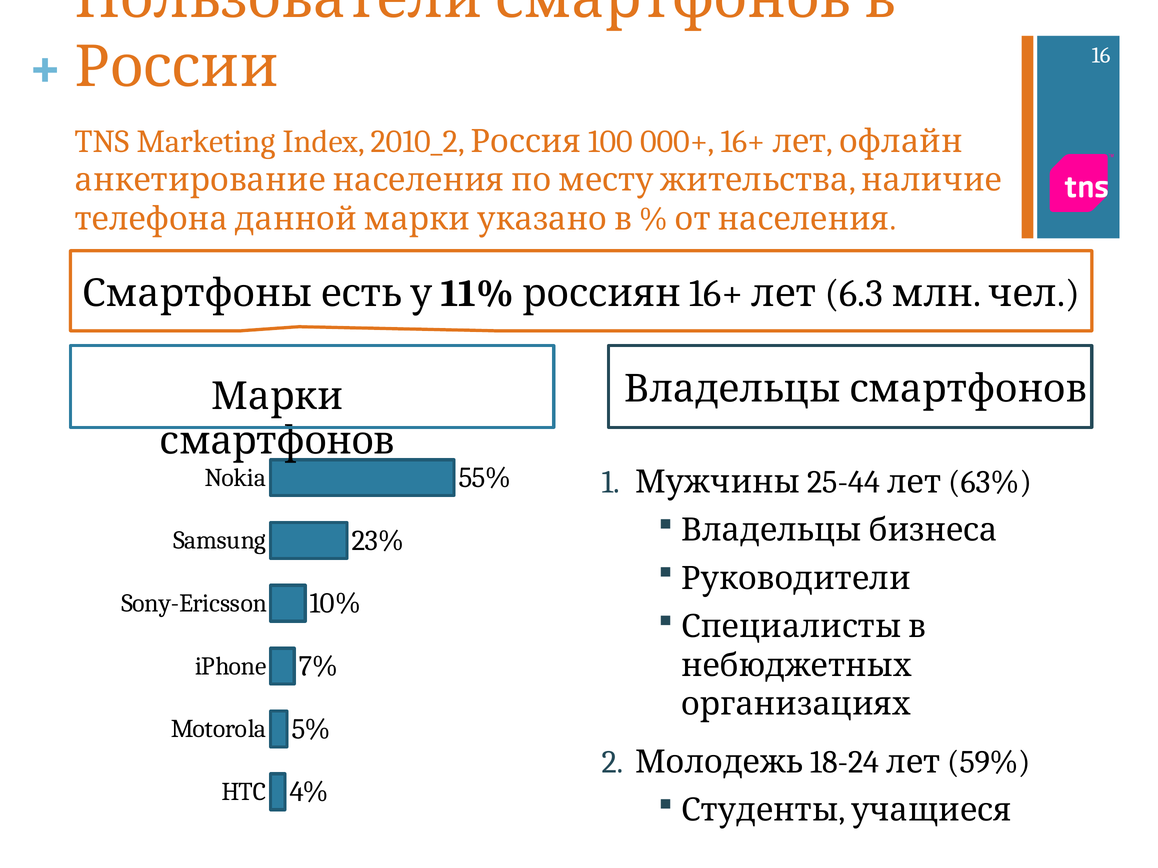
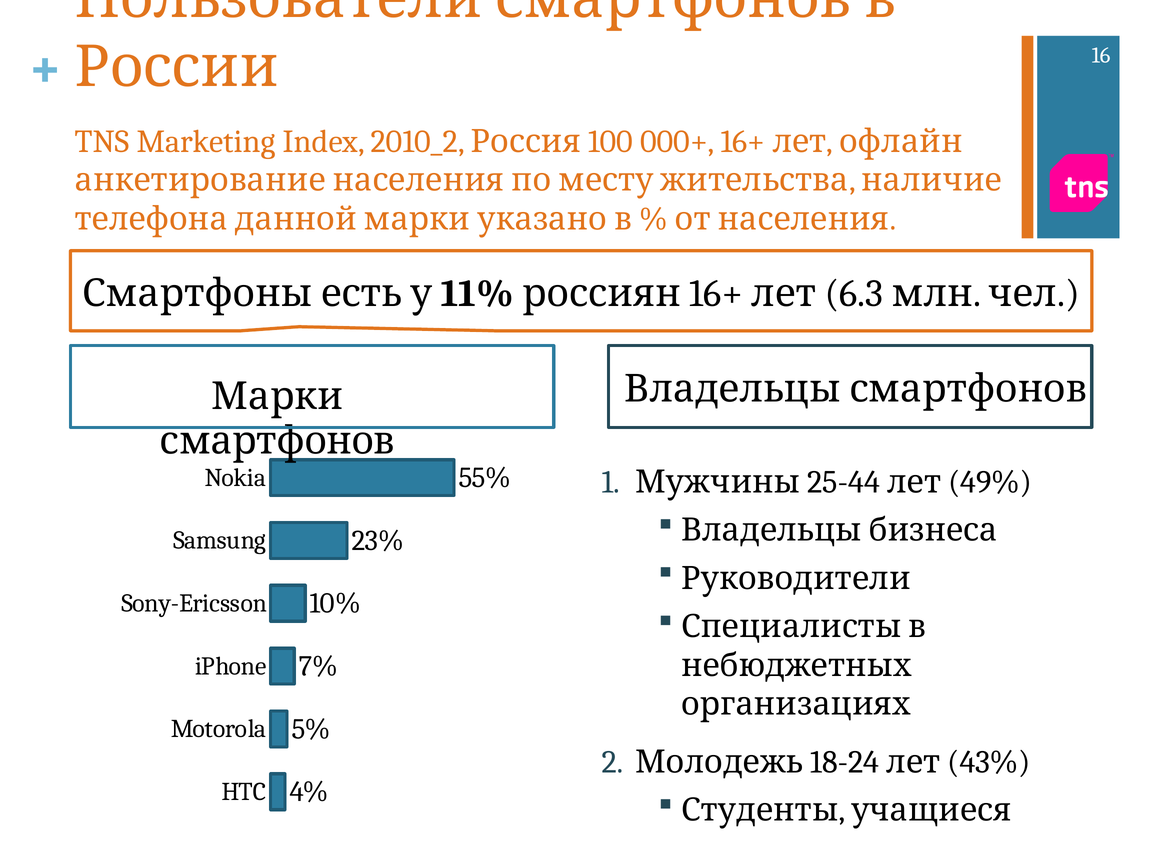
63%: 63% -> 49%
59%: 59% -> 43%
